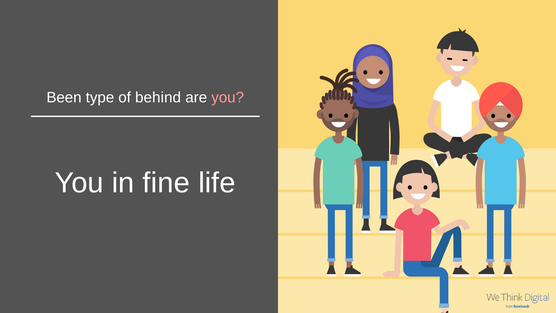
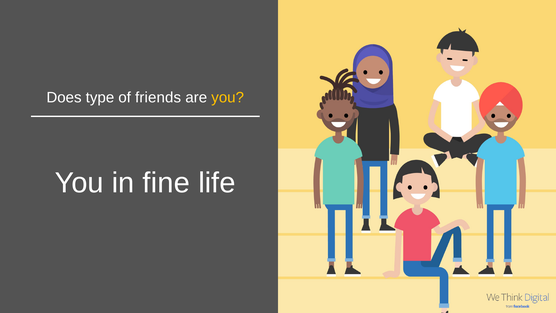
Been: Been -> Does
behind: behind -> friends
you at (228, 97) colour: pink -> yellow
